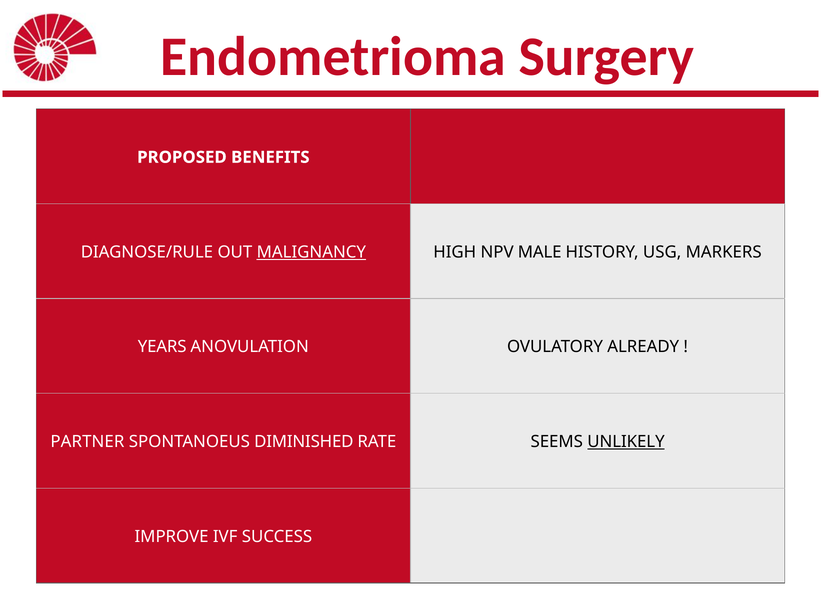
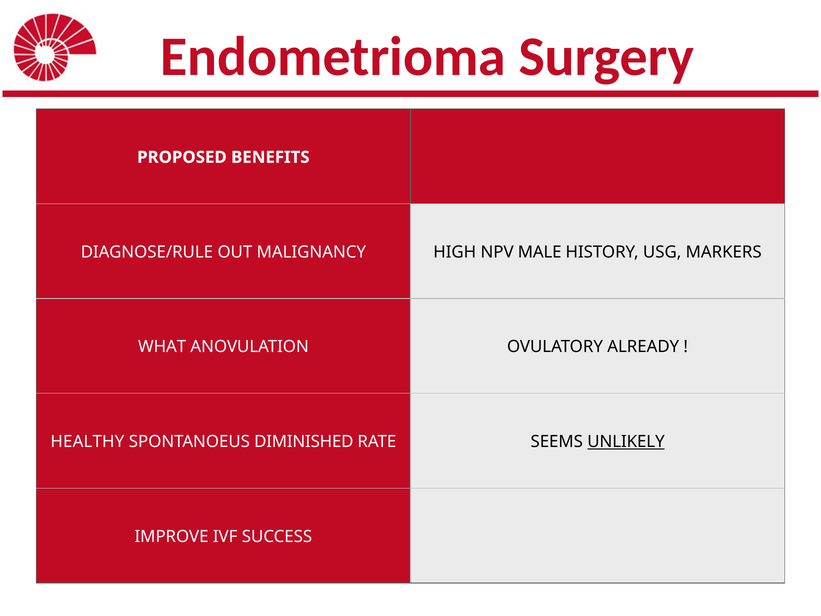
MALIGNANCY underline: present -> none
YEARS: YEARS -> WHAT
PARTNER: PARTNER -> HEALTHY
